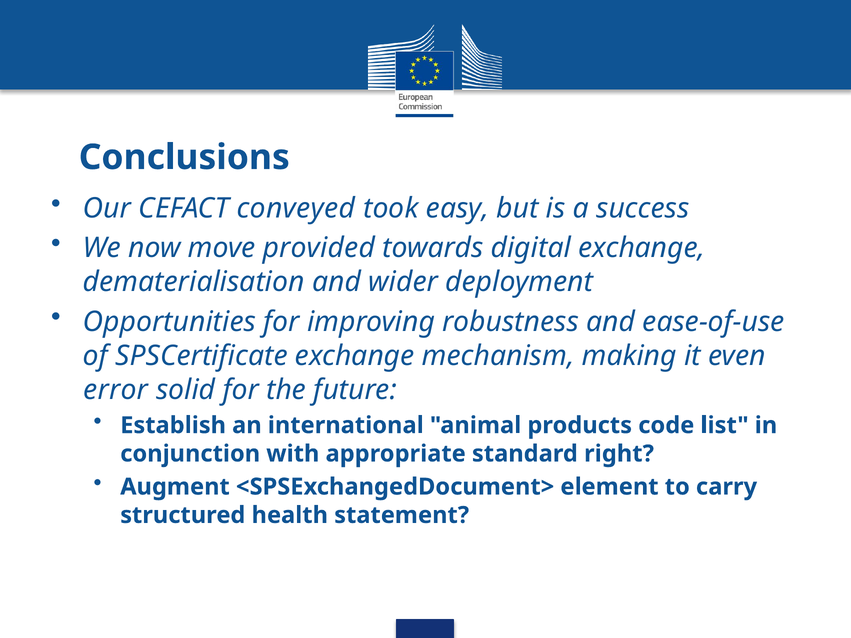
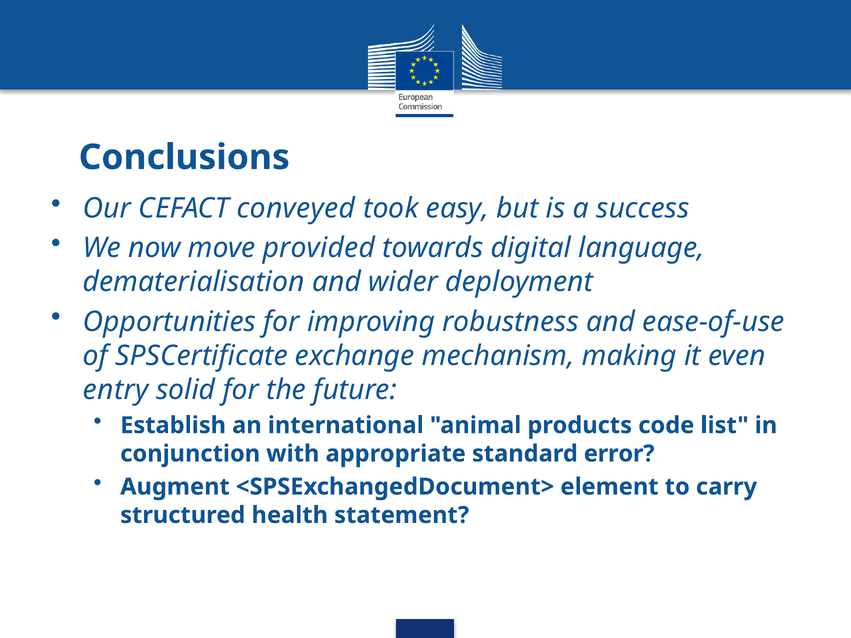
digital exchange: exchange -> language
error: error -> entry
right: right -> error
